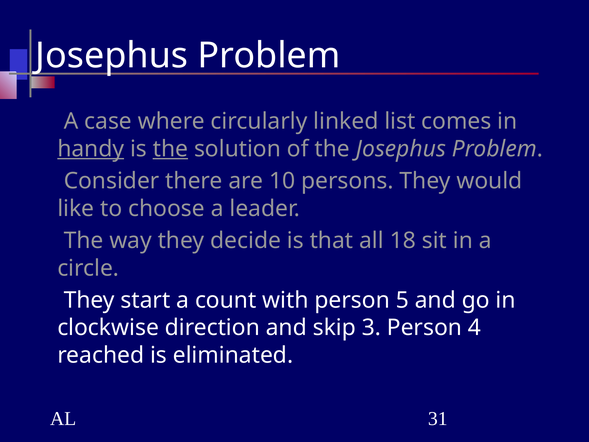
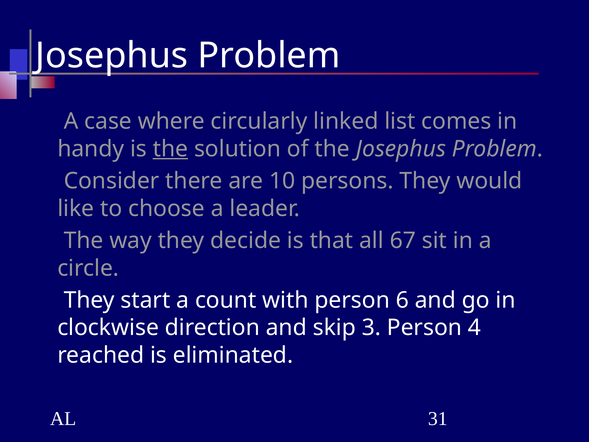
handy underline: present -> none
18: 18 -> 67
5: 5 -> 6
